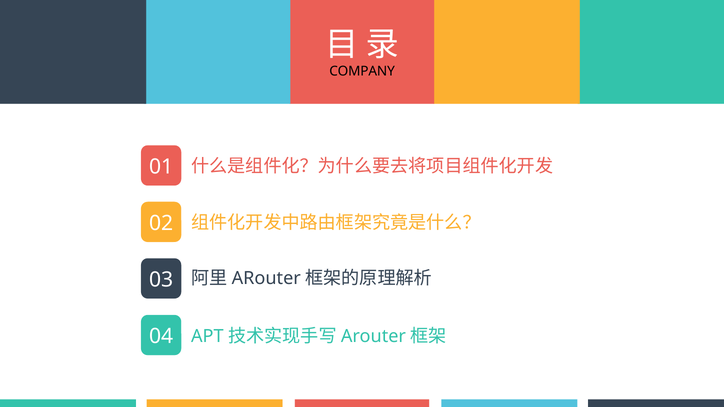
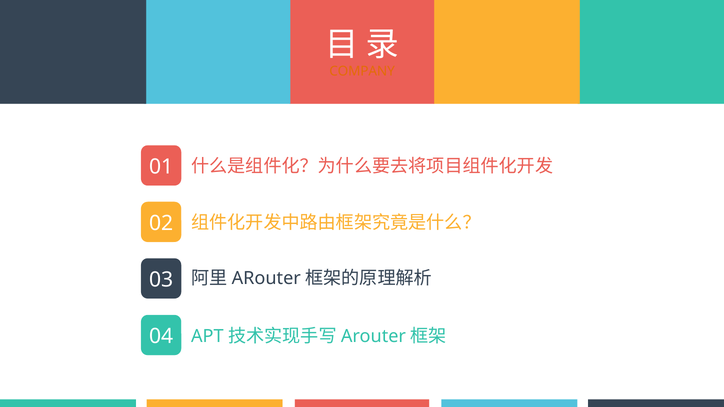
COMPANY colour: black -> orange
